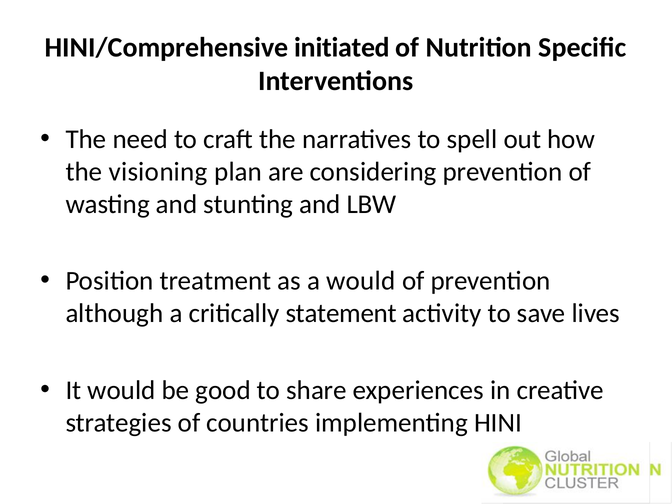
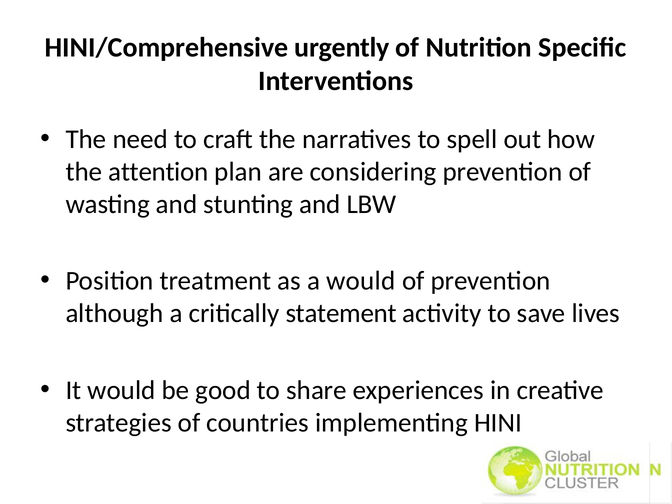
initiated: initiated -> urgently
visioning: visioning -> attention
